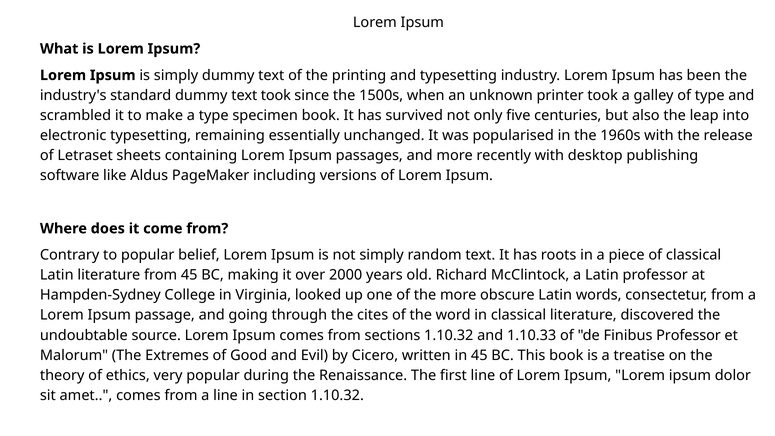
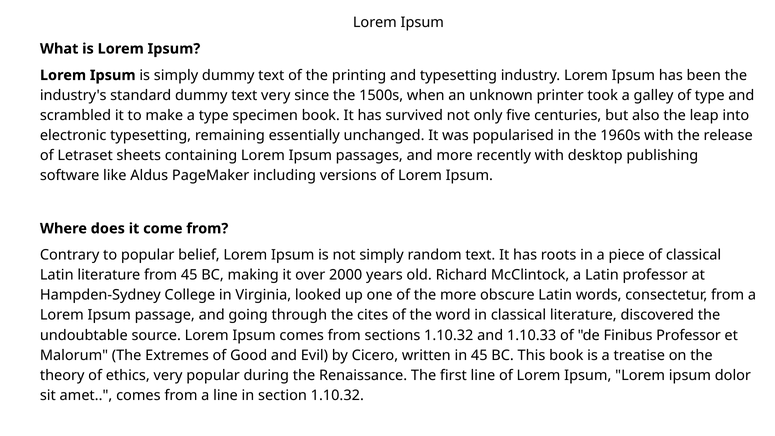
text took: took -> very
